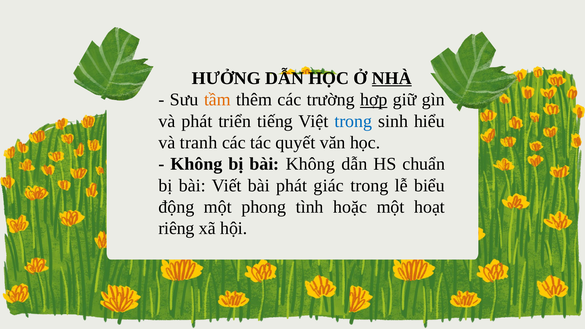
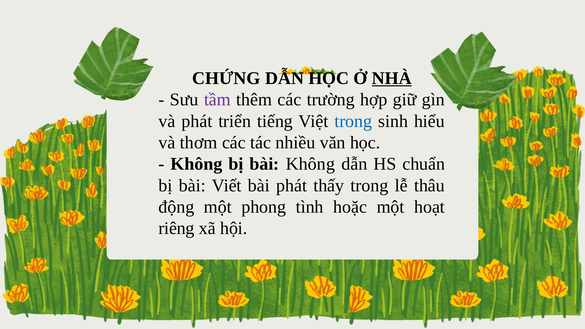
HƯỞNG: HƯỞNG -> CHỨNG
tầm colour: orange -> purple
hợp underline: present -> none
tranh: tranh -> thơm
quyết: quyết -> nhiều
giác: giác -> thấy
biểu: biểu -> thâu
